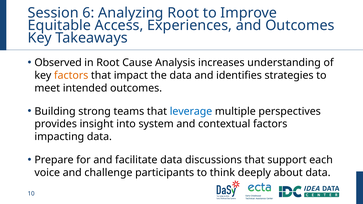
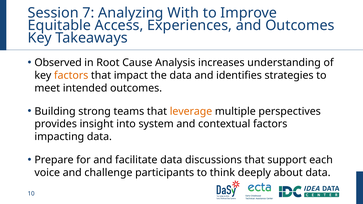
6: 6 -> 7
Analyzing Root: Root -> With
leverage colour: blue -> orange
